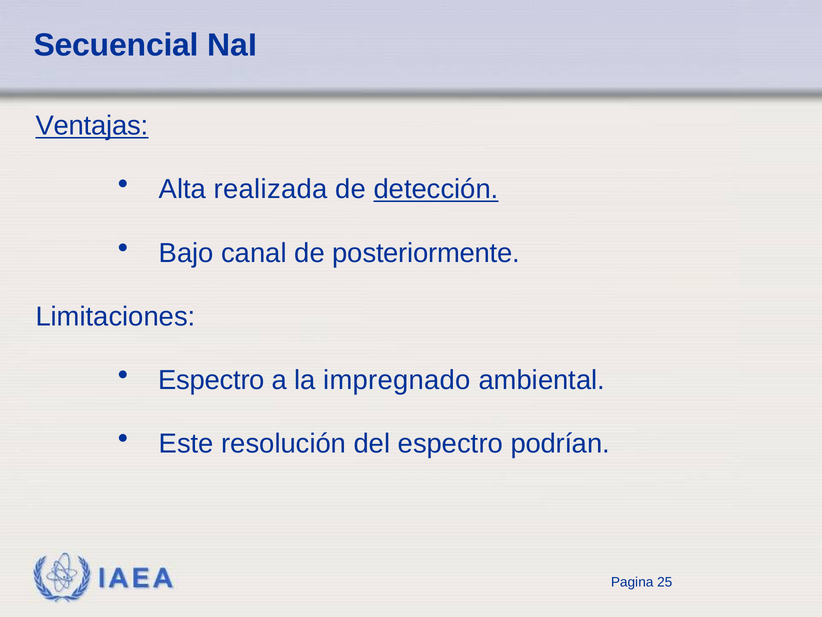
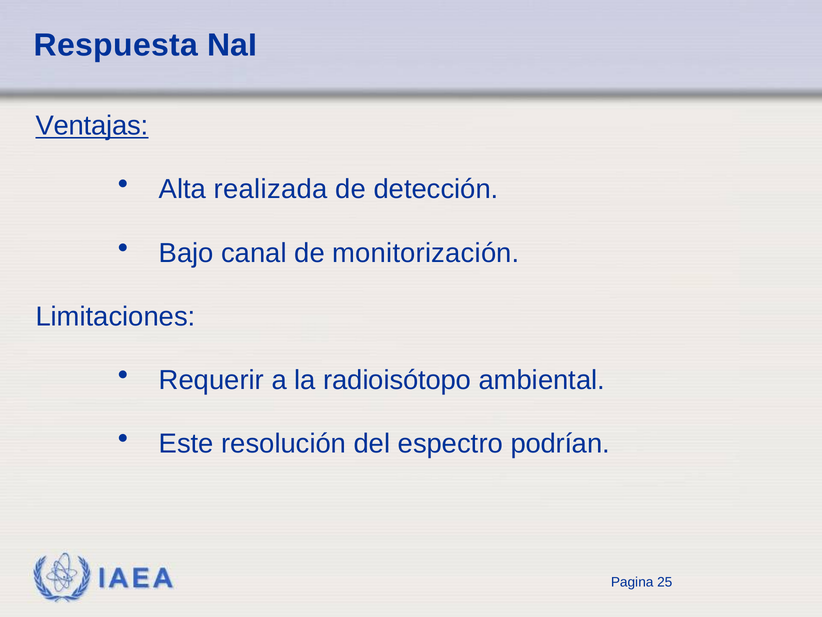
Secuencial: Secuencial -> Respuesta
detección underline: present -> none
posteriormente: posteriormente -> monitorización
Espectro at (212, 380): Espectro -> Requerir
impregnado: impregnado -> radioisótopo
